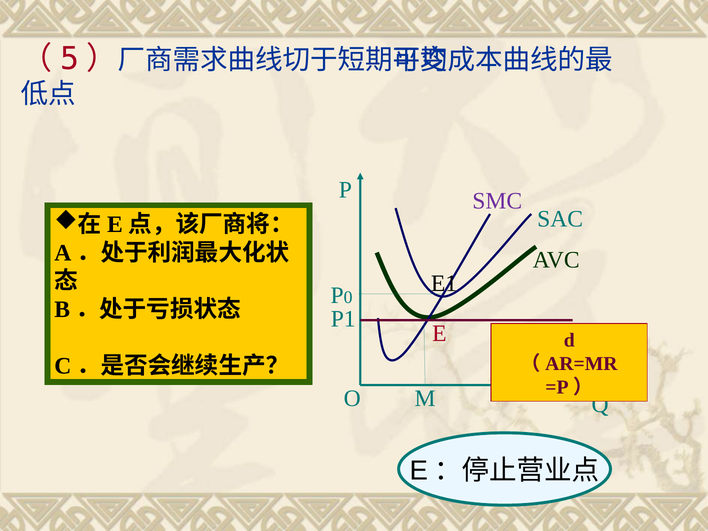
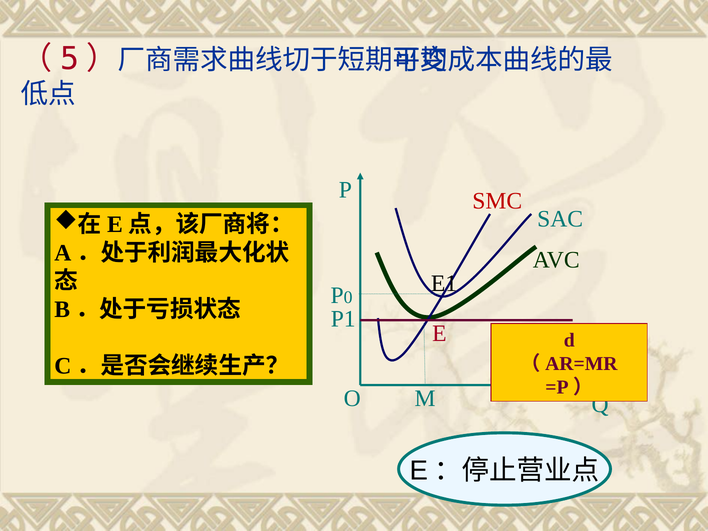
SMC colour: purple -> red
